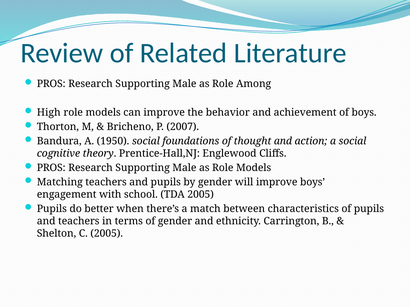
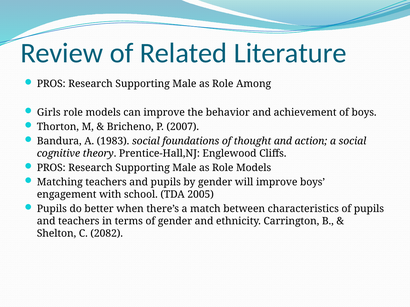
High: High -> Girls
1950: 1950 -> 1983
C 2005: 2005 -> 2082
